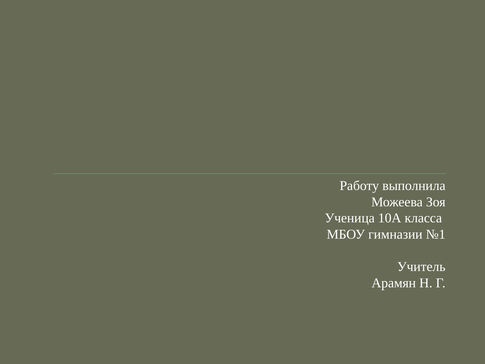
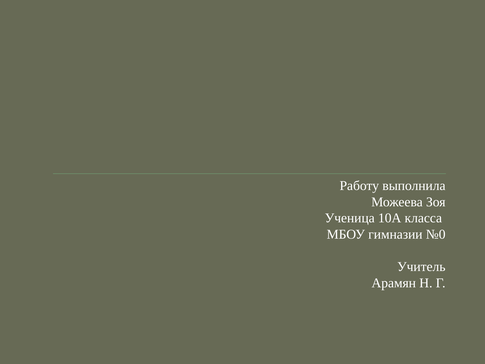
№1: №1 -> №0
